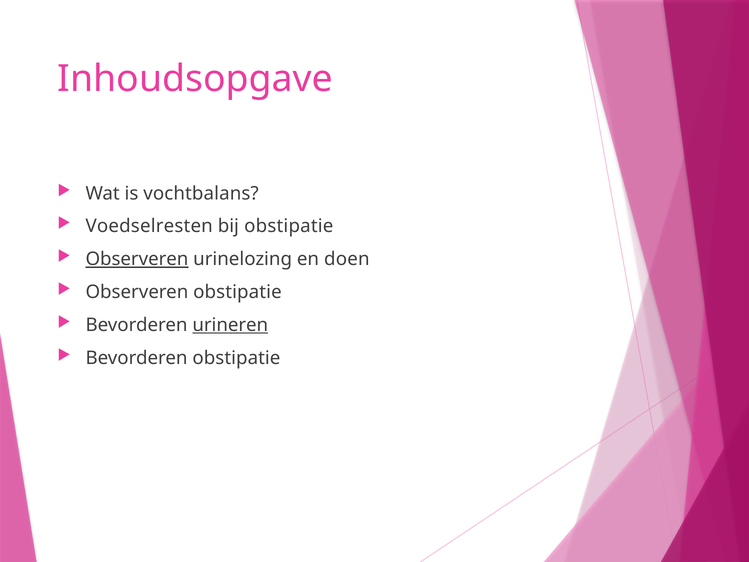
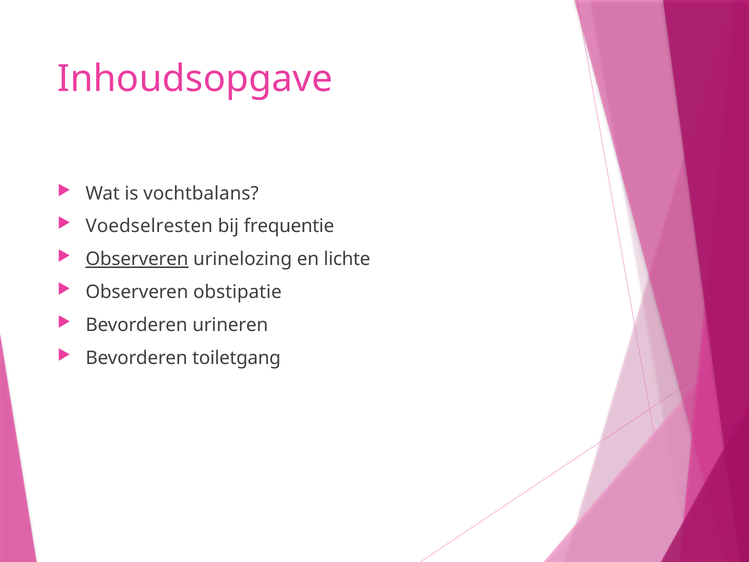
bij obstipatie: obstipatie -> frequentie
doen: doen -> lichte
urineren underline: present -> none
Bevorderen obstipatie: obstipatie -> toiletgang
